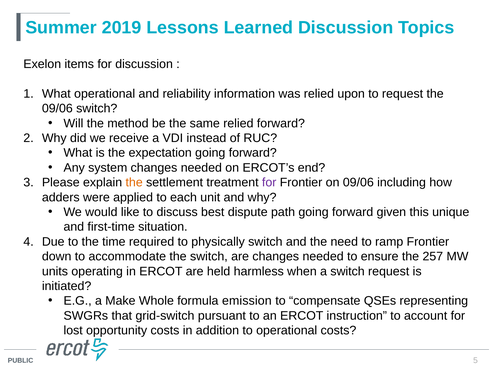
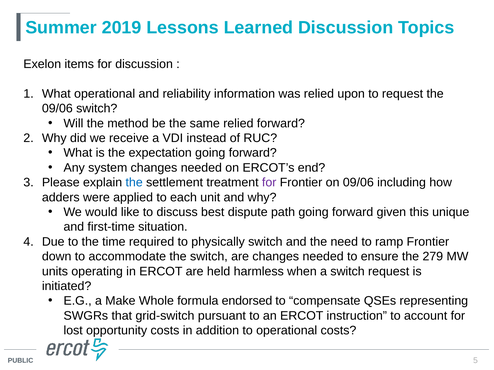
the at (134, 183) colour: orange -> blue
257: 257 -> 279
emission: emission -> endorsed
